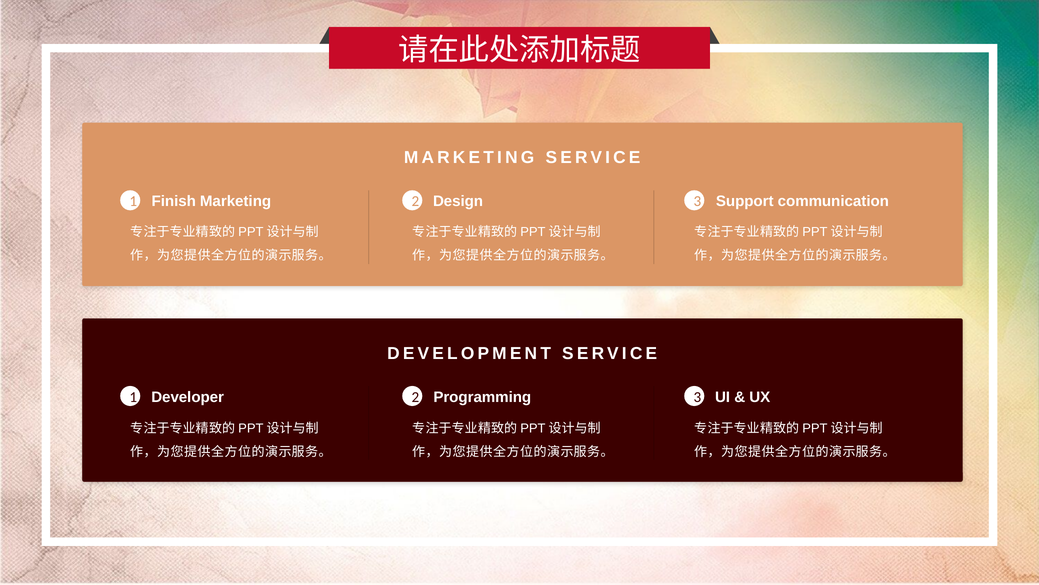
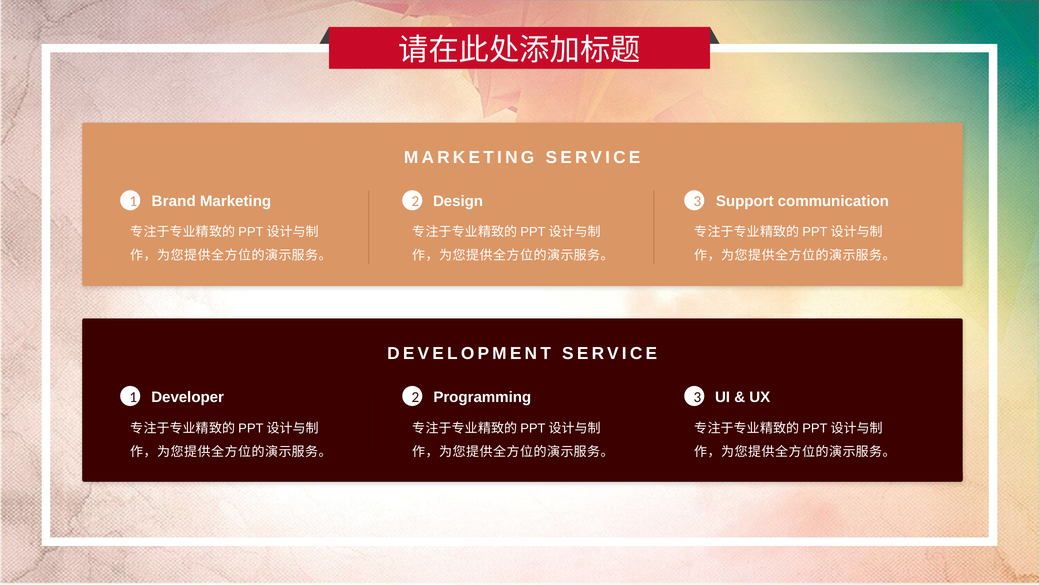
Finish: Finish -> Brand
